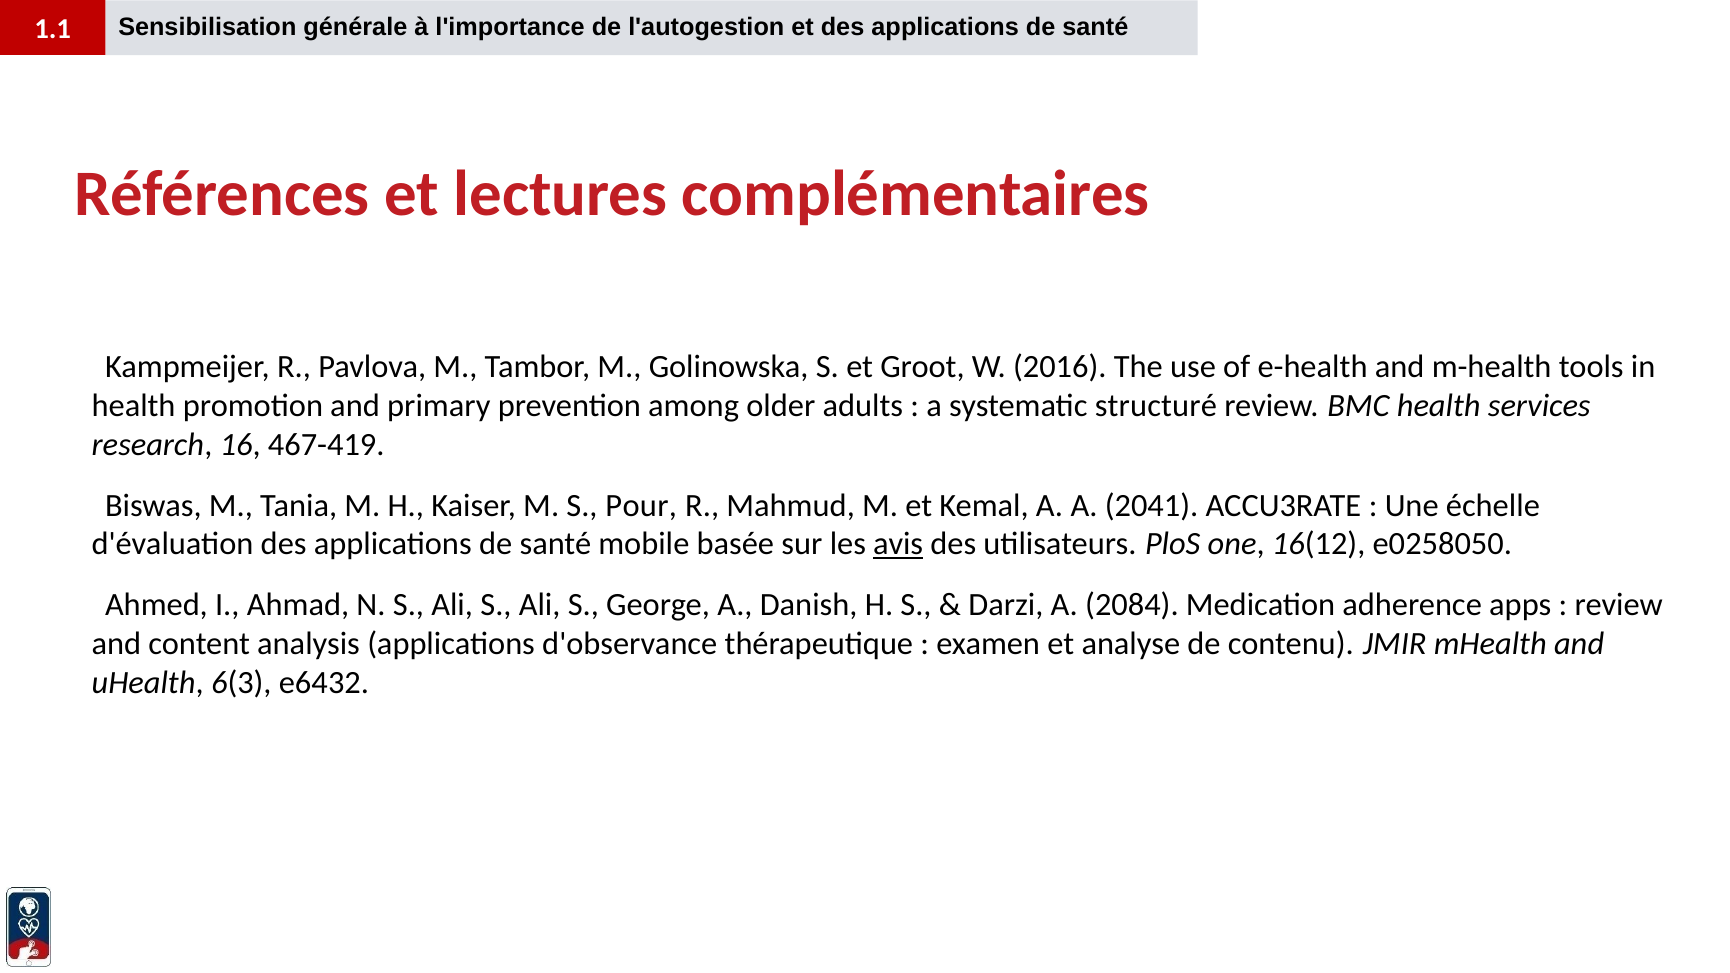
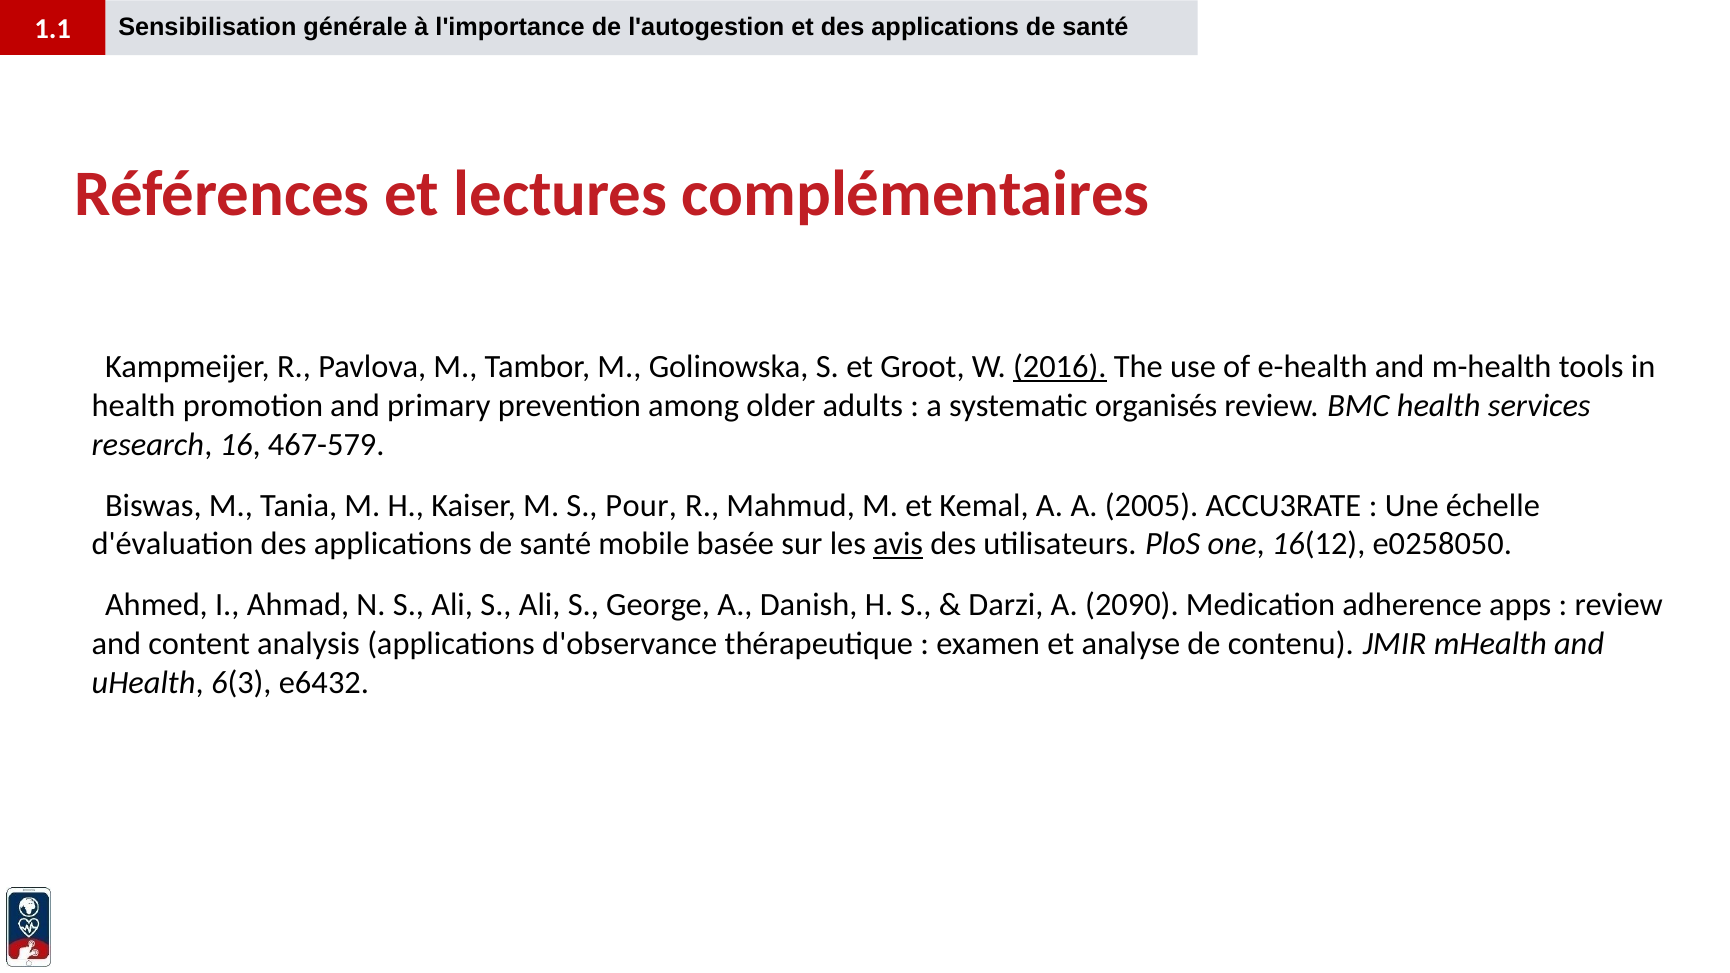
2016 underline: none -> present
structuré: structuré -> organisés
467-419: 467-419 -> 467-579
2041: 2041 -> 2005
2084: 2084 -> 2090
